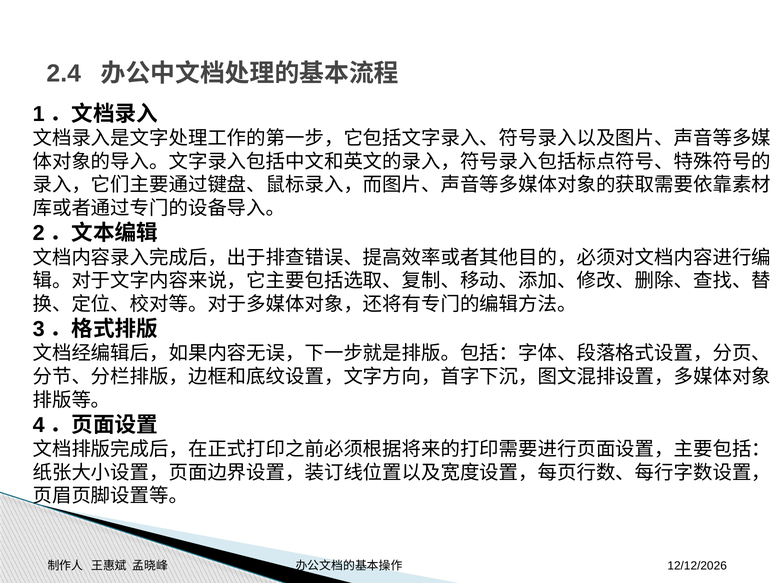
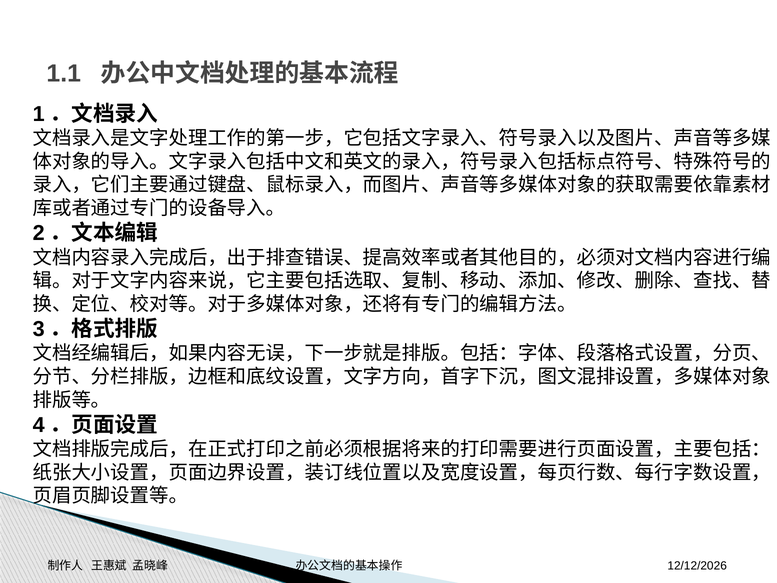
2.4: 2.4 -> 1.1
